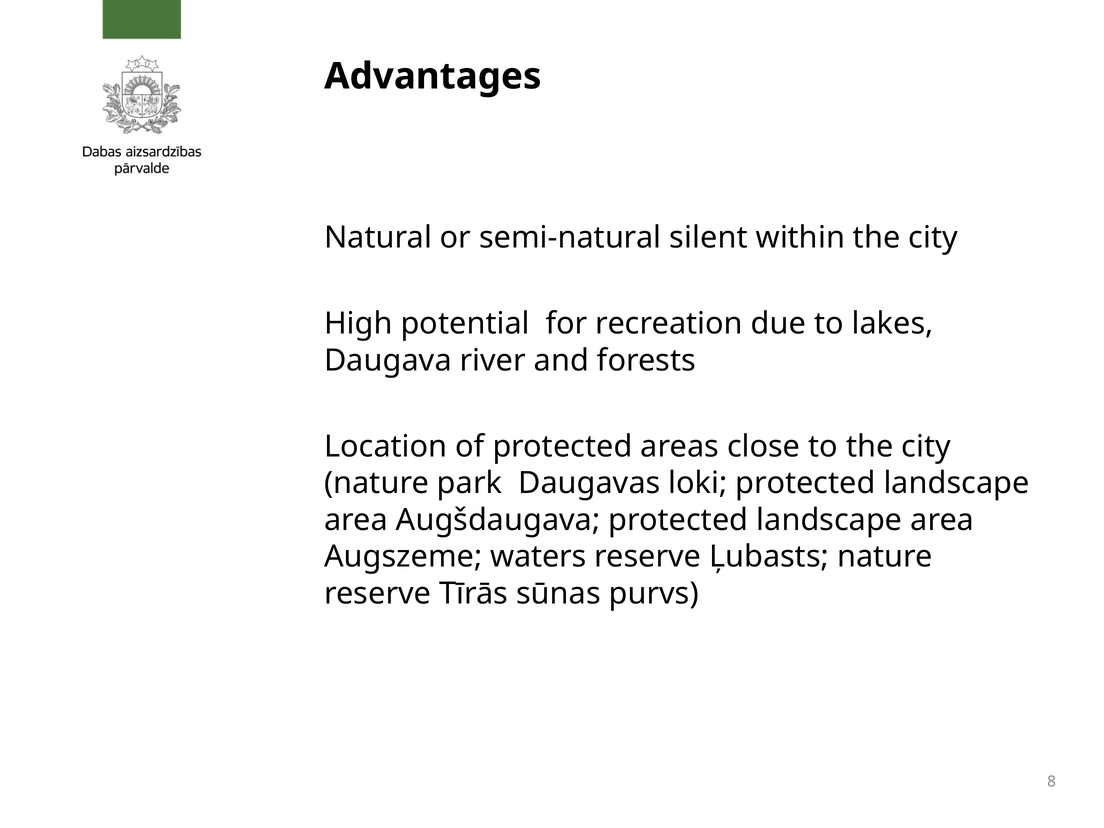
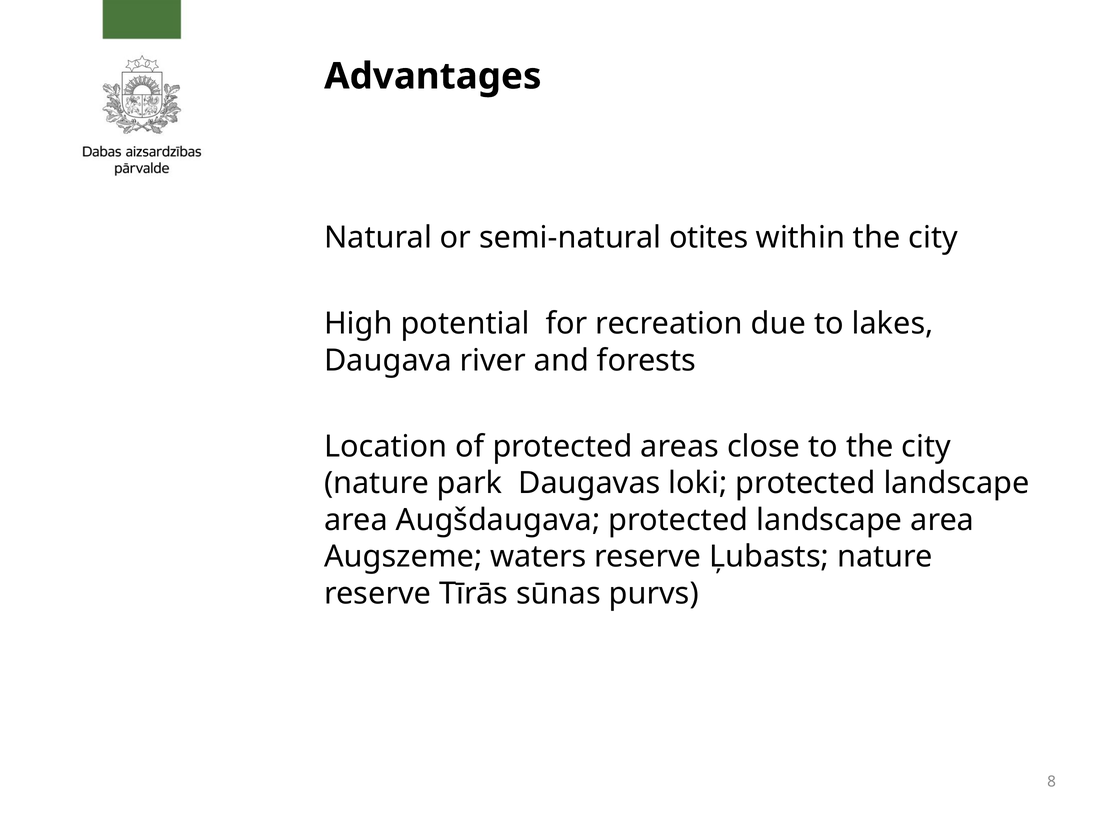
silent: silent -> otites
